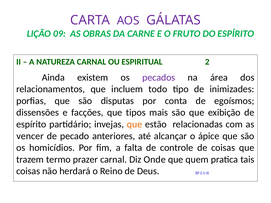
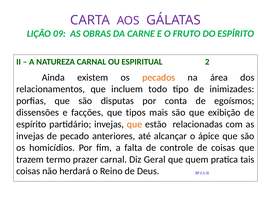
pecados colour: purple -> orange
vencer at (30, 136): vencer -> invejas
Onde: Onde -> Geral
